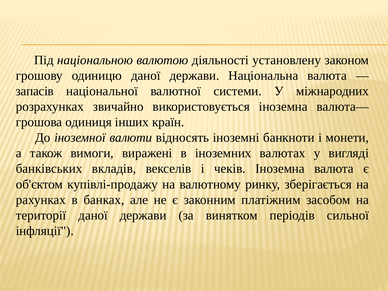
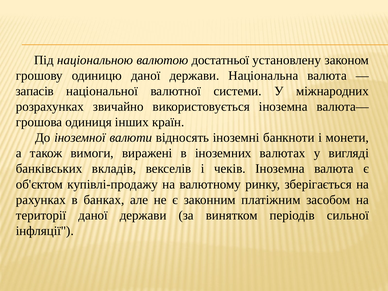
діяльності: діяльності -> достатньої
